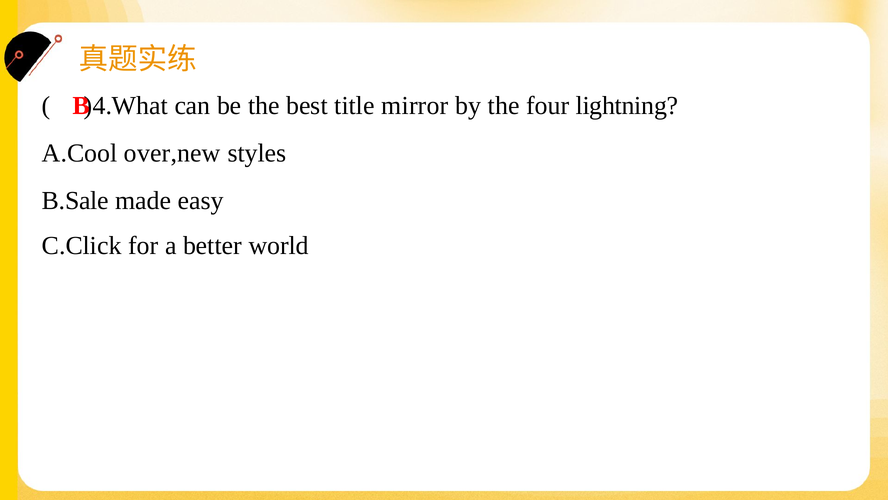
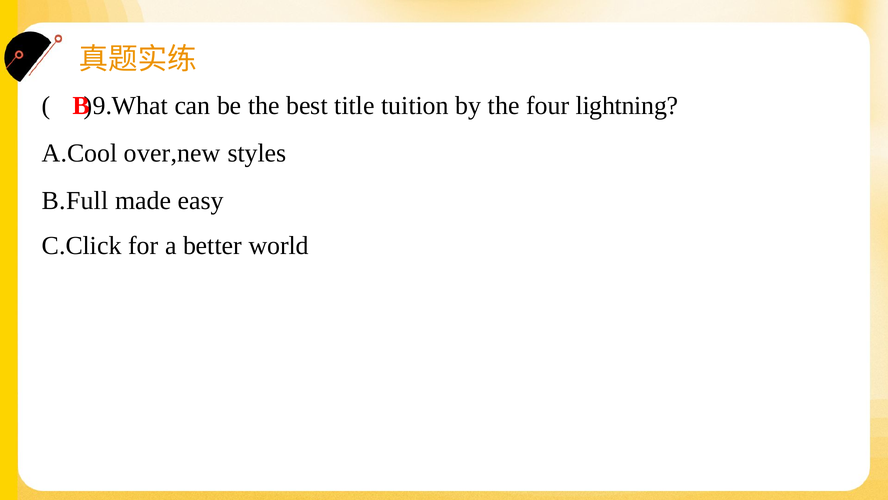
)4.What: )4.What -> )9.What
mirror: mirror -> tuition
B.Sale: B.Sale -> B.Full
